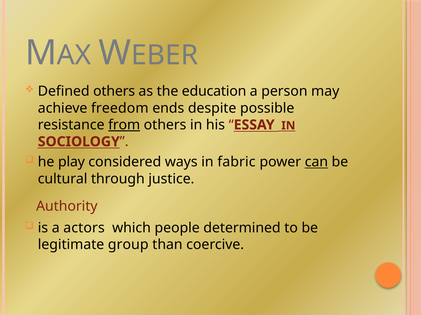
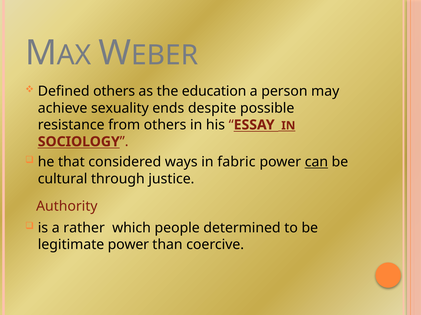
freedom: freedom -> sexuality
from underline: present -> none
play: play -> that
actors: actors -> rather
legitimate group: group -> power
